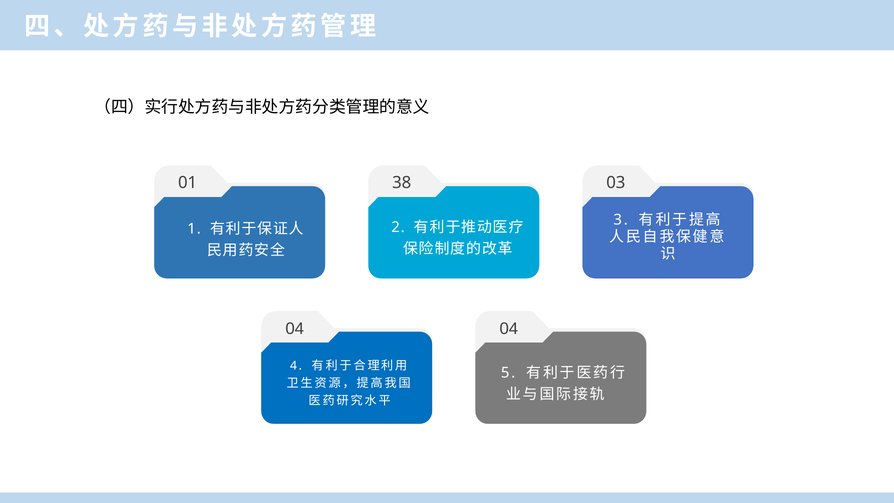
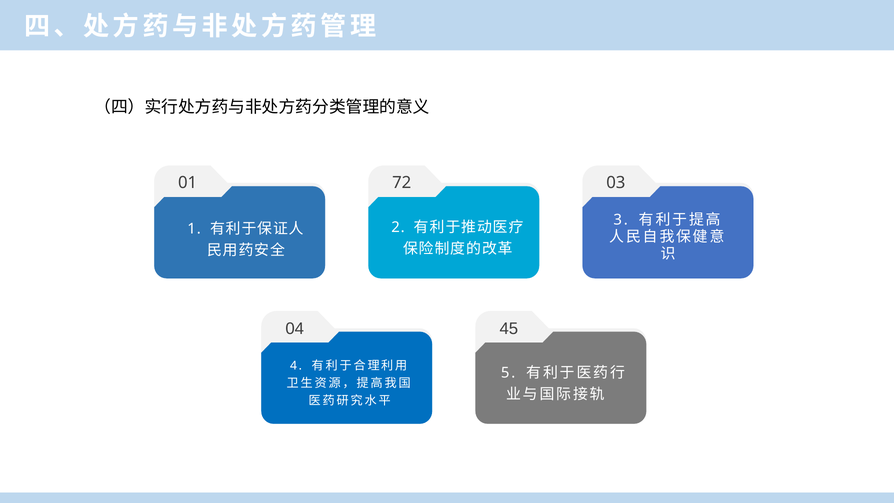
38: 38 -> 72
04 04: 04 -> 45
